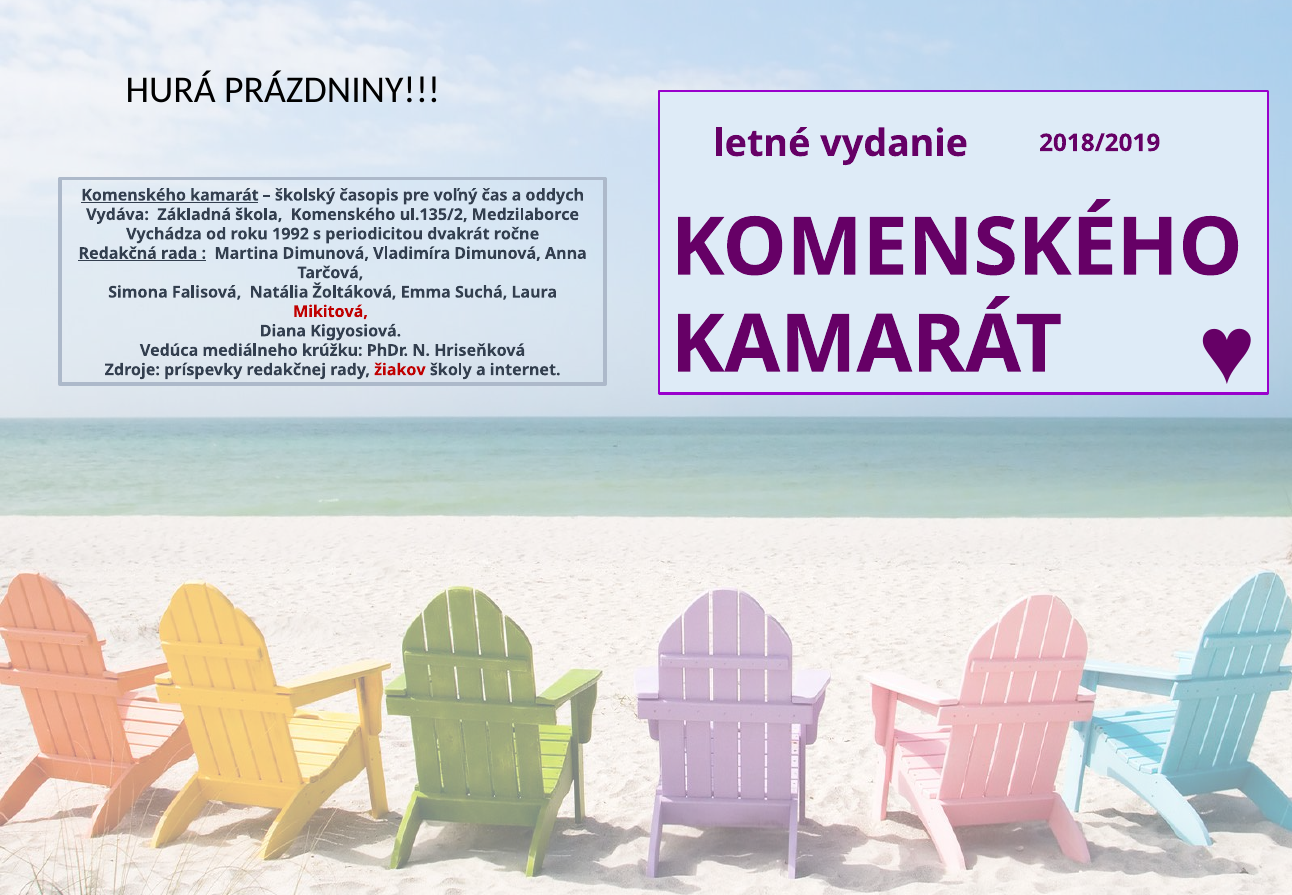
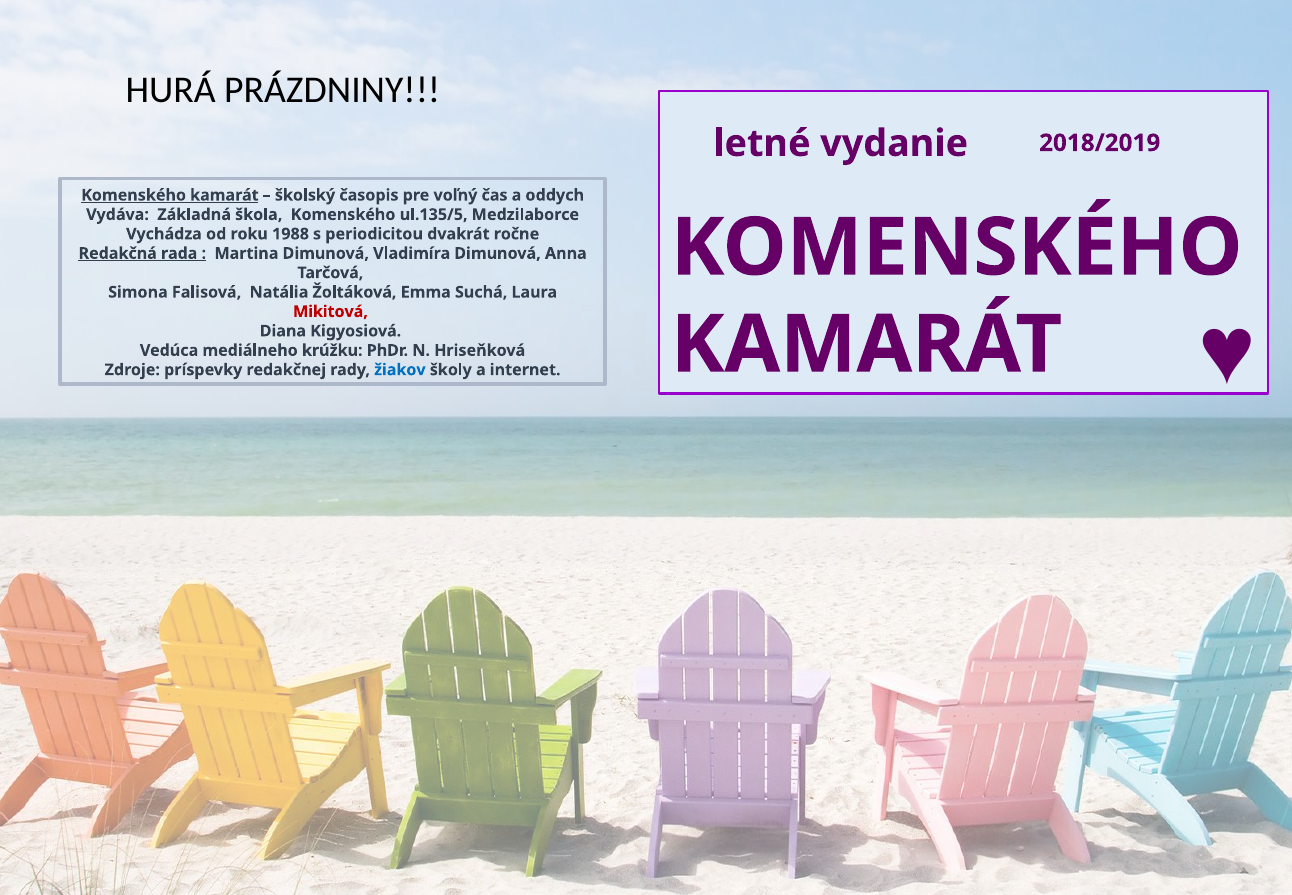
ul.135/2: ul.135/2 -> ul.135/5
1992: 1992 -> 1988
žiakov colour: red -> blue
